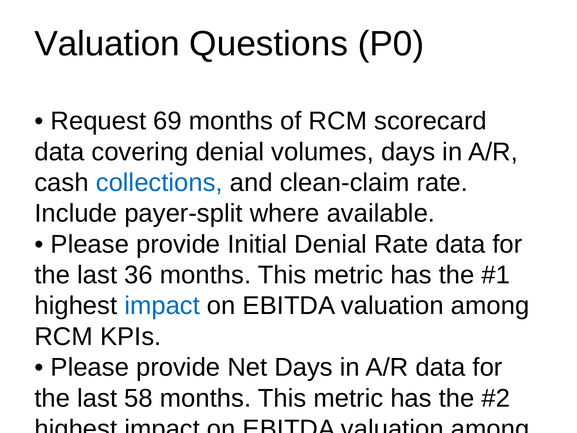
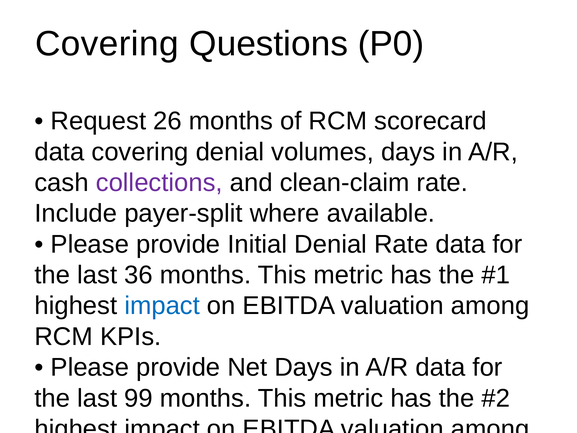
Valuation at (107, 44): Valuation -> Covering
69: 69 -> 26
collections colour: blue -> purple
58: 58 -> 99
